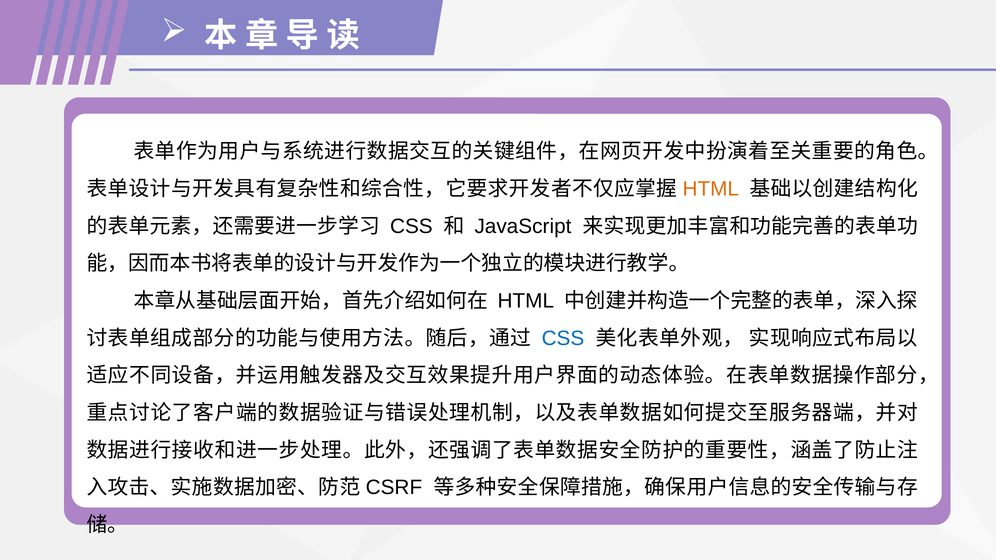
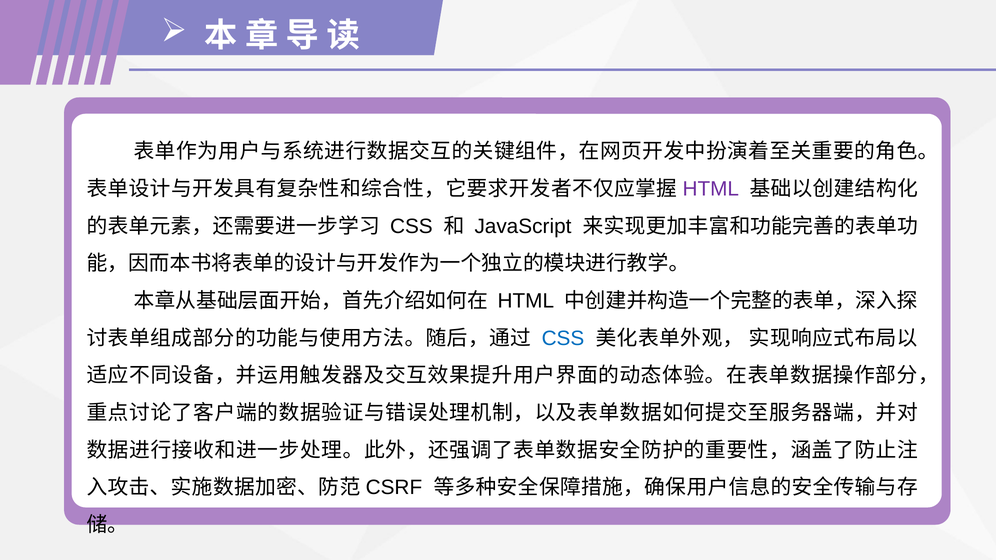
HTML at (711, 189) colour: orange -> purple
